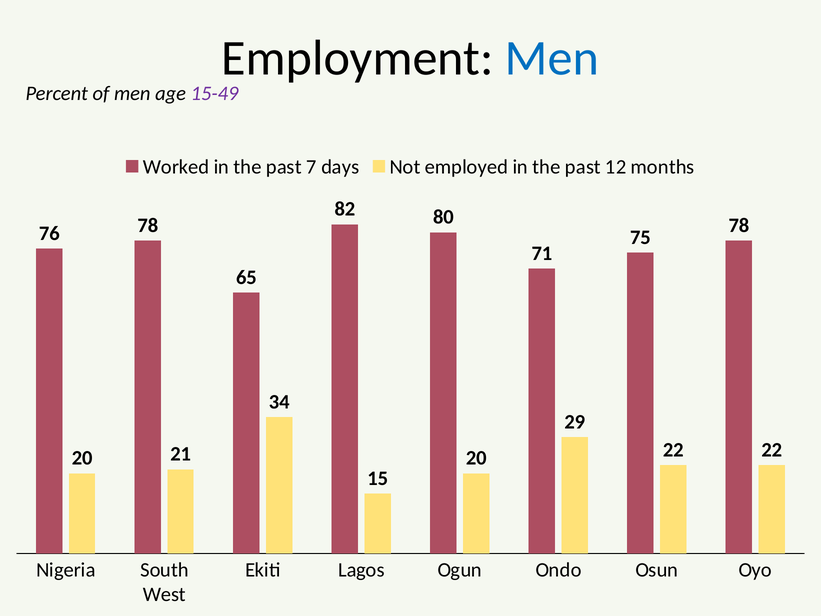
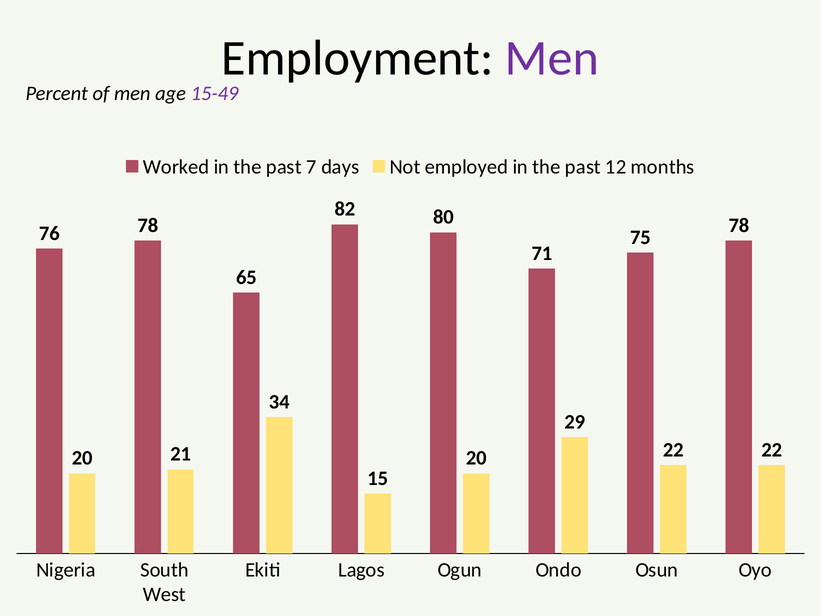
Men at (552, 58) colour: blue -> purple
